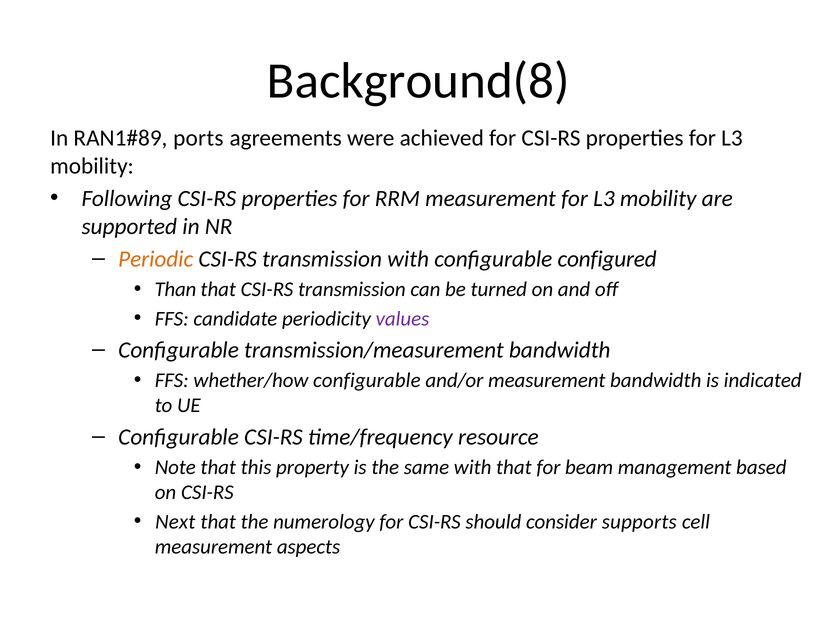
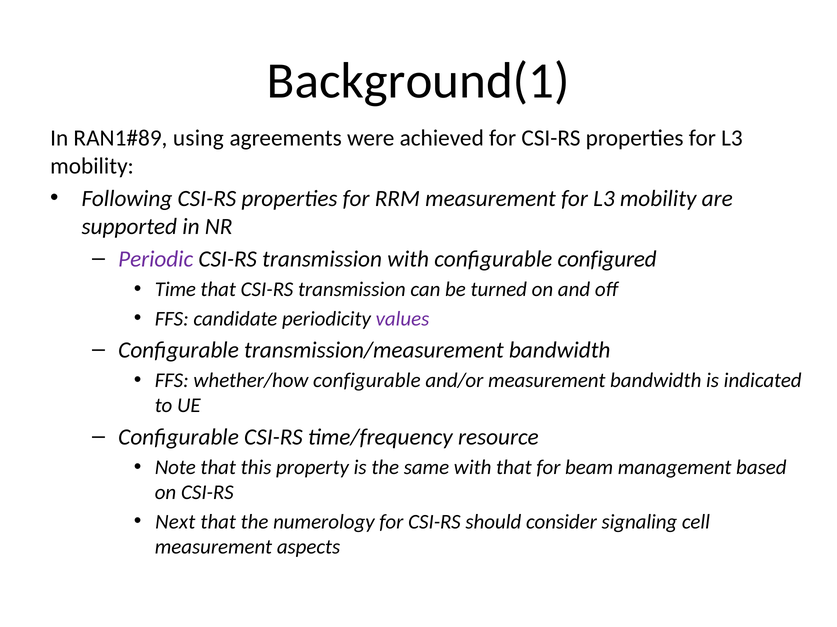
Background(8: Background(8 -> Background(1
ports: ports -> using
Periodic colour: orange -> purple
Than: Than -> Time
supports: supports -> signaling
